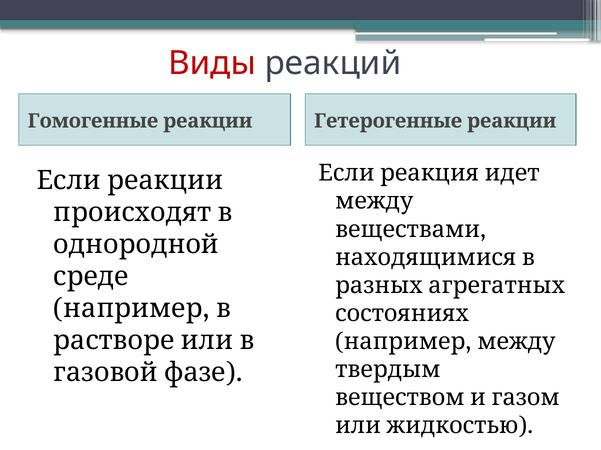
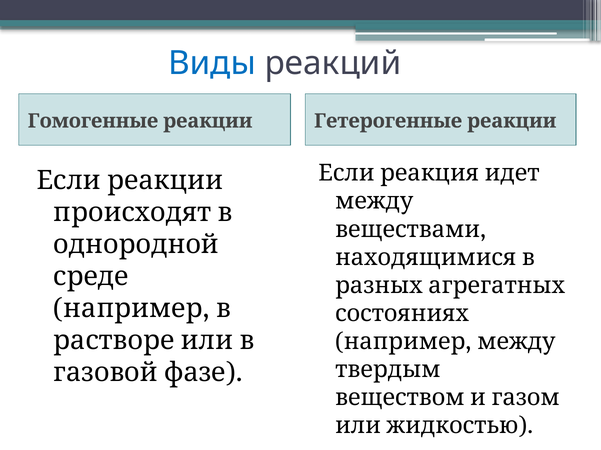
Виды colour: red -> blue
